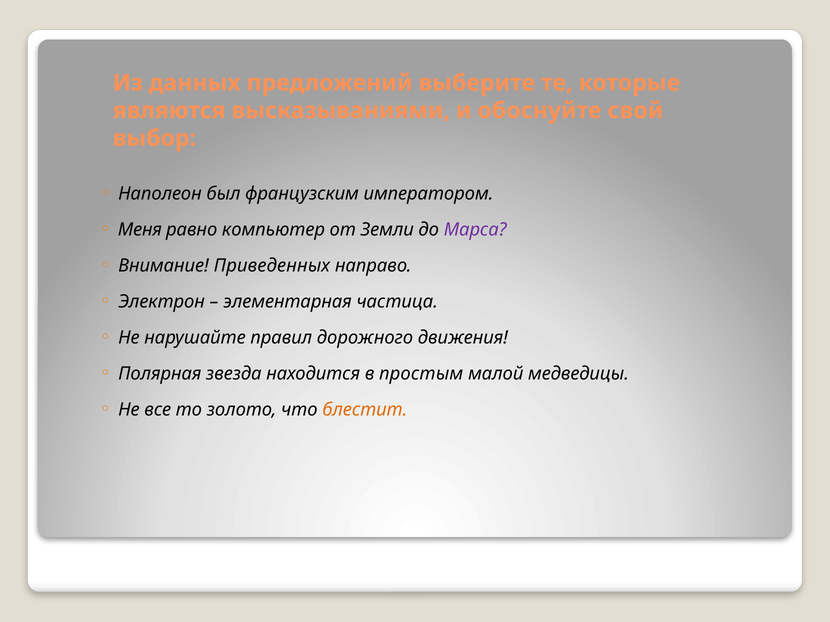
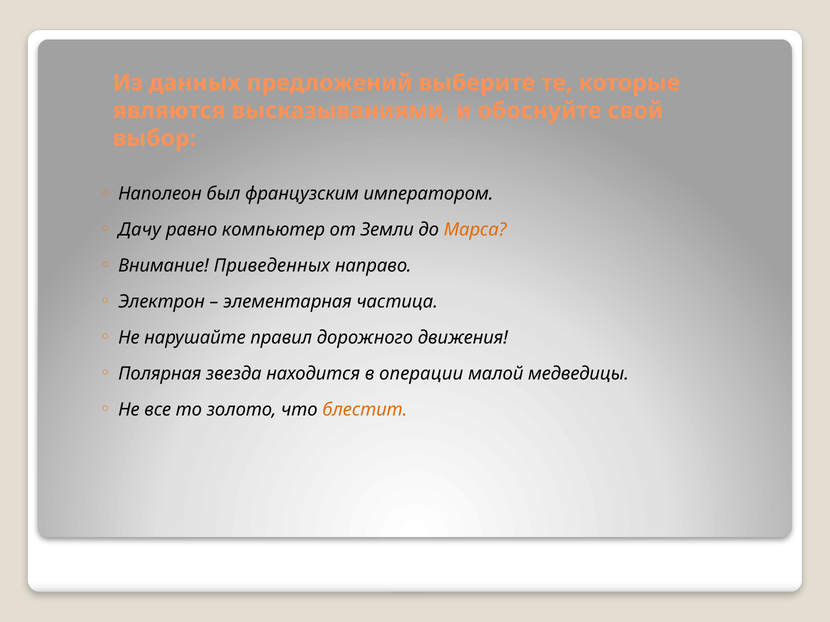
Меня: Меня -> Дачу
Марса colour: purple -> orange
простым: простым -> операции
